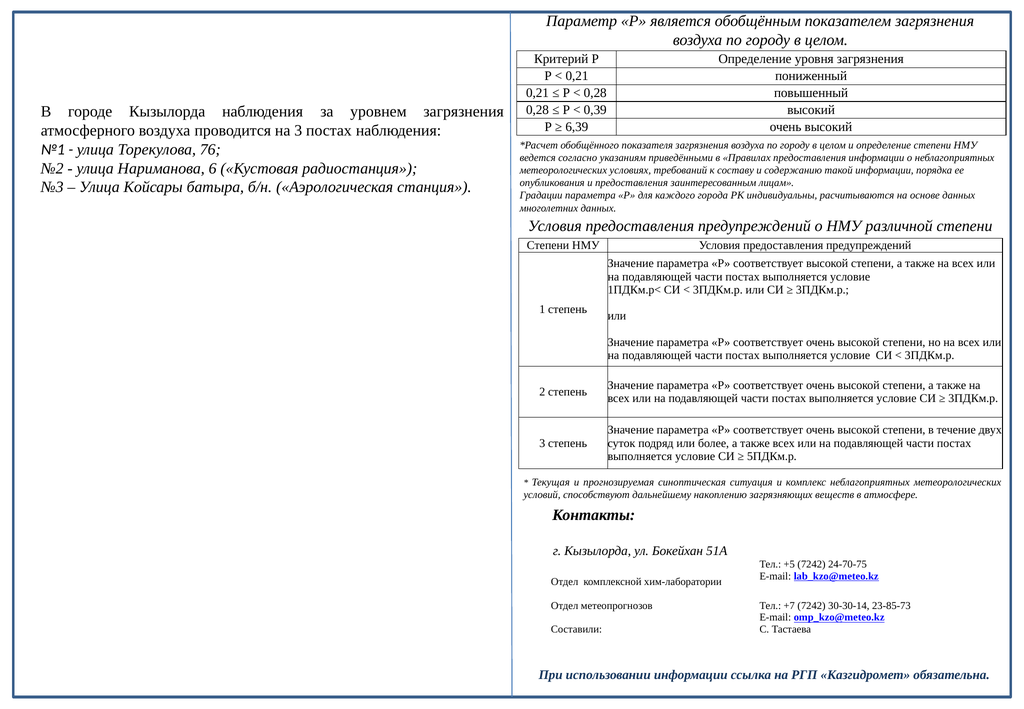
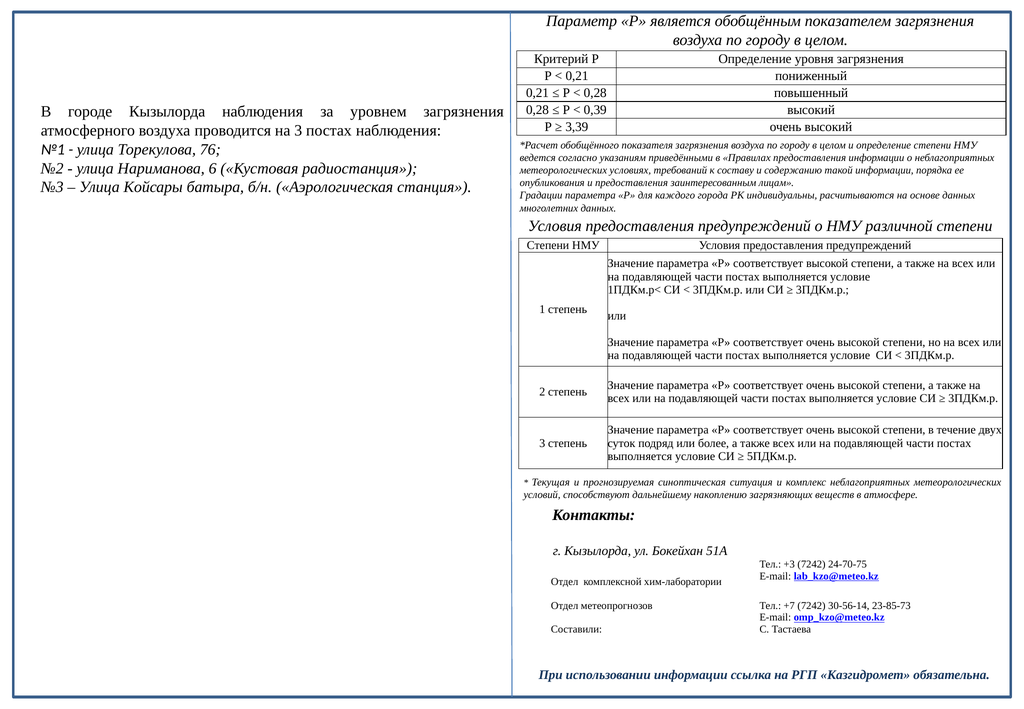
6,39: 6,39 -> 3,39
+5: +5 -> +3
30-30-14: 30-30-14 -> 30-56-14
